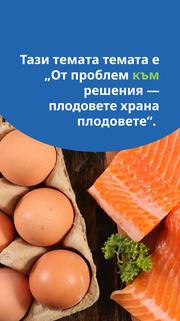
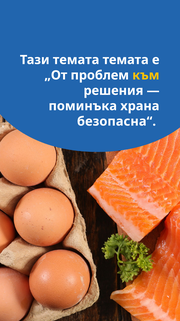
към colour: light green -> yellow
плодовете: плодовете -> поминъка
плодовете“: плодовете“ -> безопасна“
